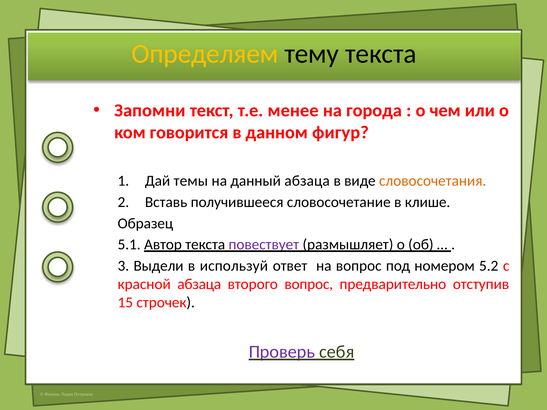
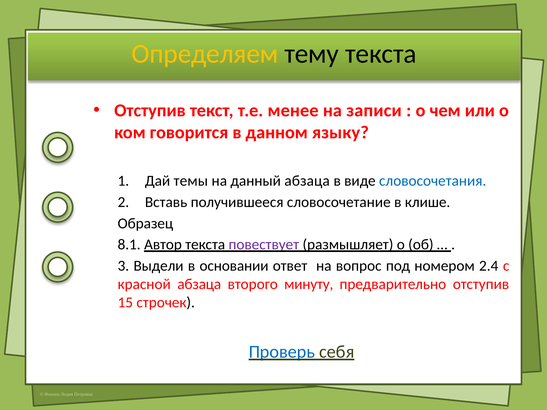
Запомни at (150, 111): Запомни -> Отступив
города: города -> записи
фигур: фигур -> языку
словосочетания colour: orange -> blue
5.1: 5.1 -> 8.1
используй: используй -> основании
5.2: 5.2 -> 2.4
второго вопрос: вопрос -> минуту
Проверь colour: purple -> blue
